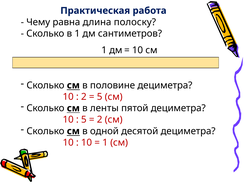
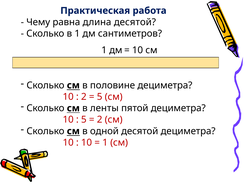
длина полоску: полоску -> десятой
